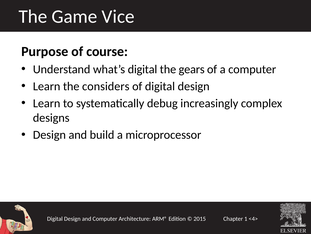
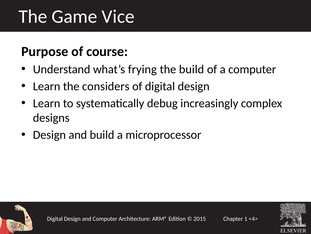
what’s digital: digital -> frying
the gears: gears -> build
